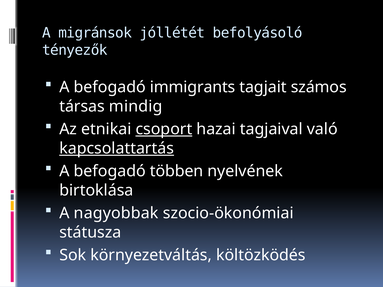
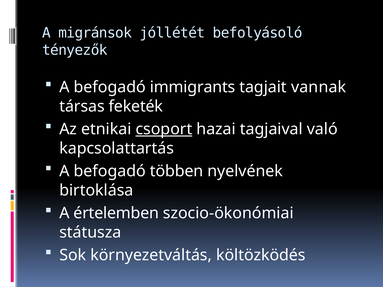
számos: számos -> vannak
mindig: mindig -> feketék
kapcsolattartás underline: present -> none
nagyobbak: nagyobbak -> értelemben
